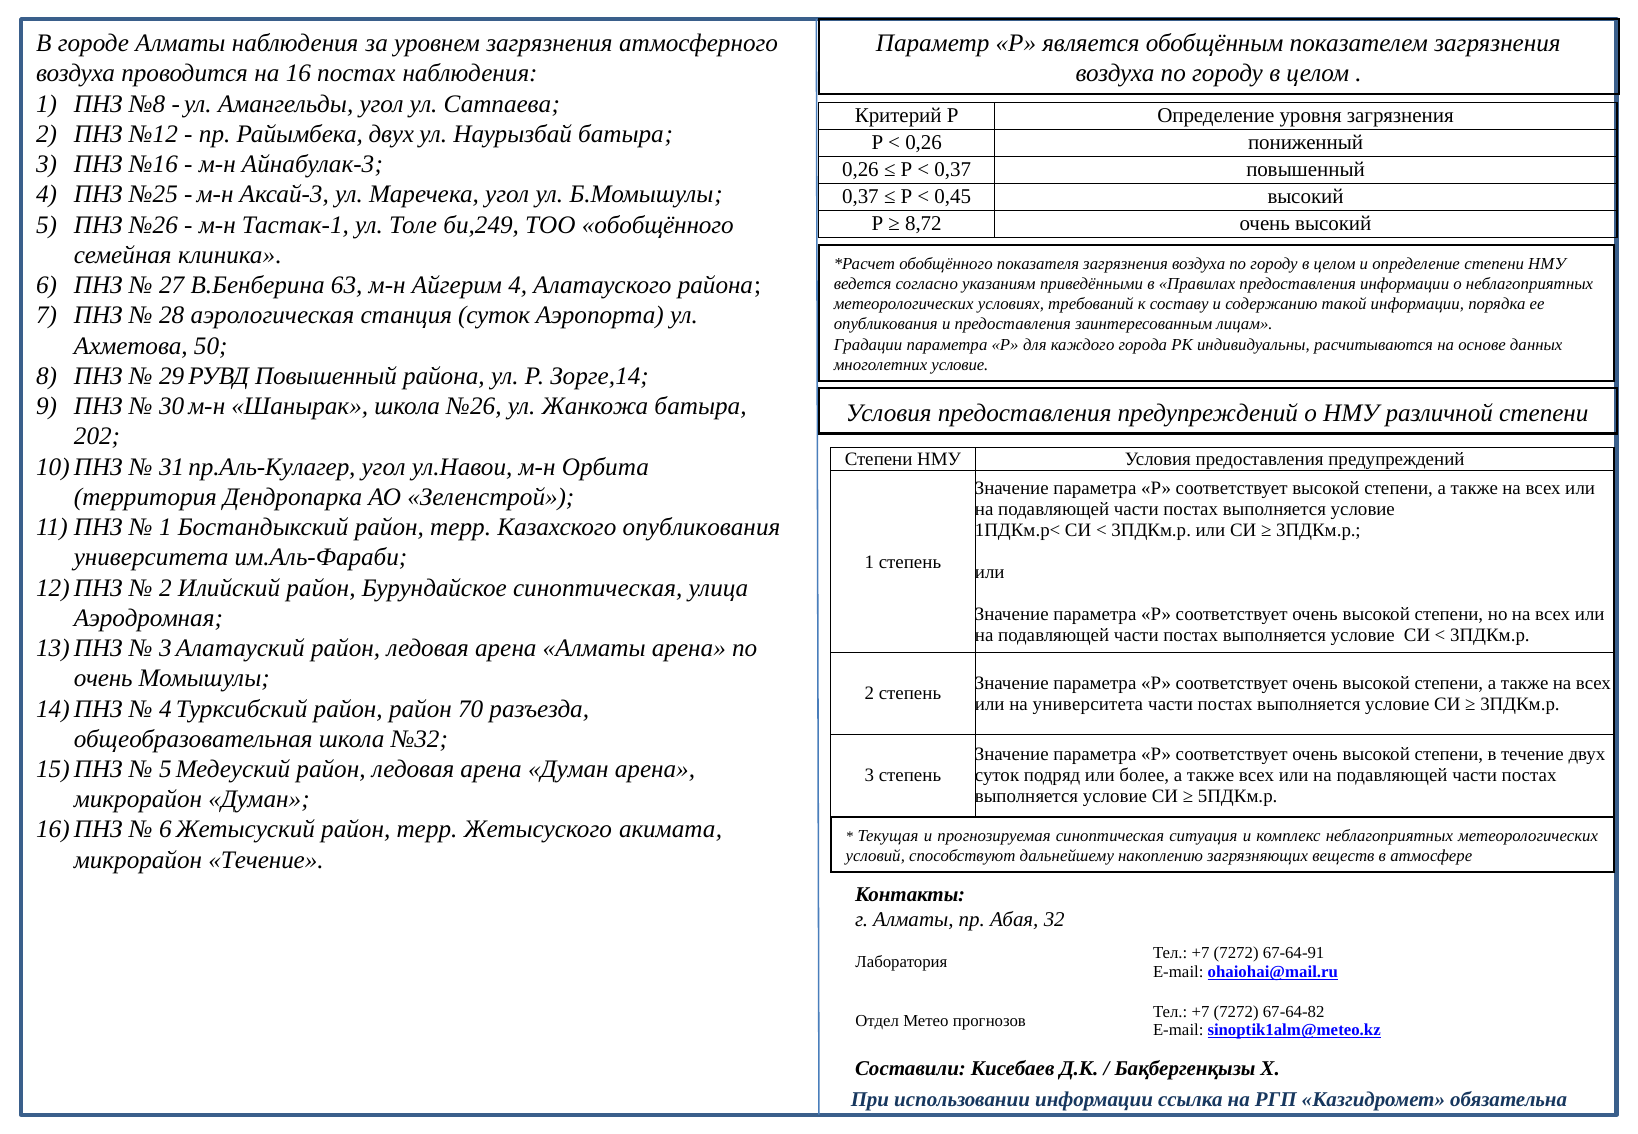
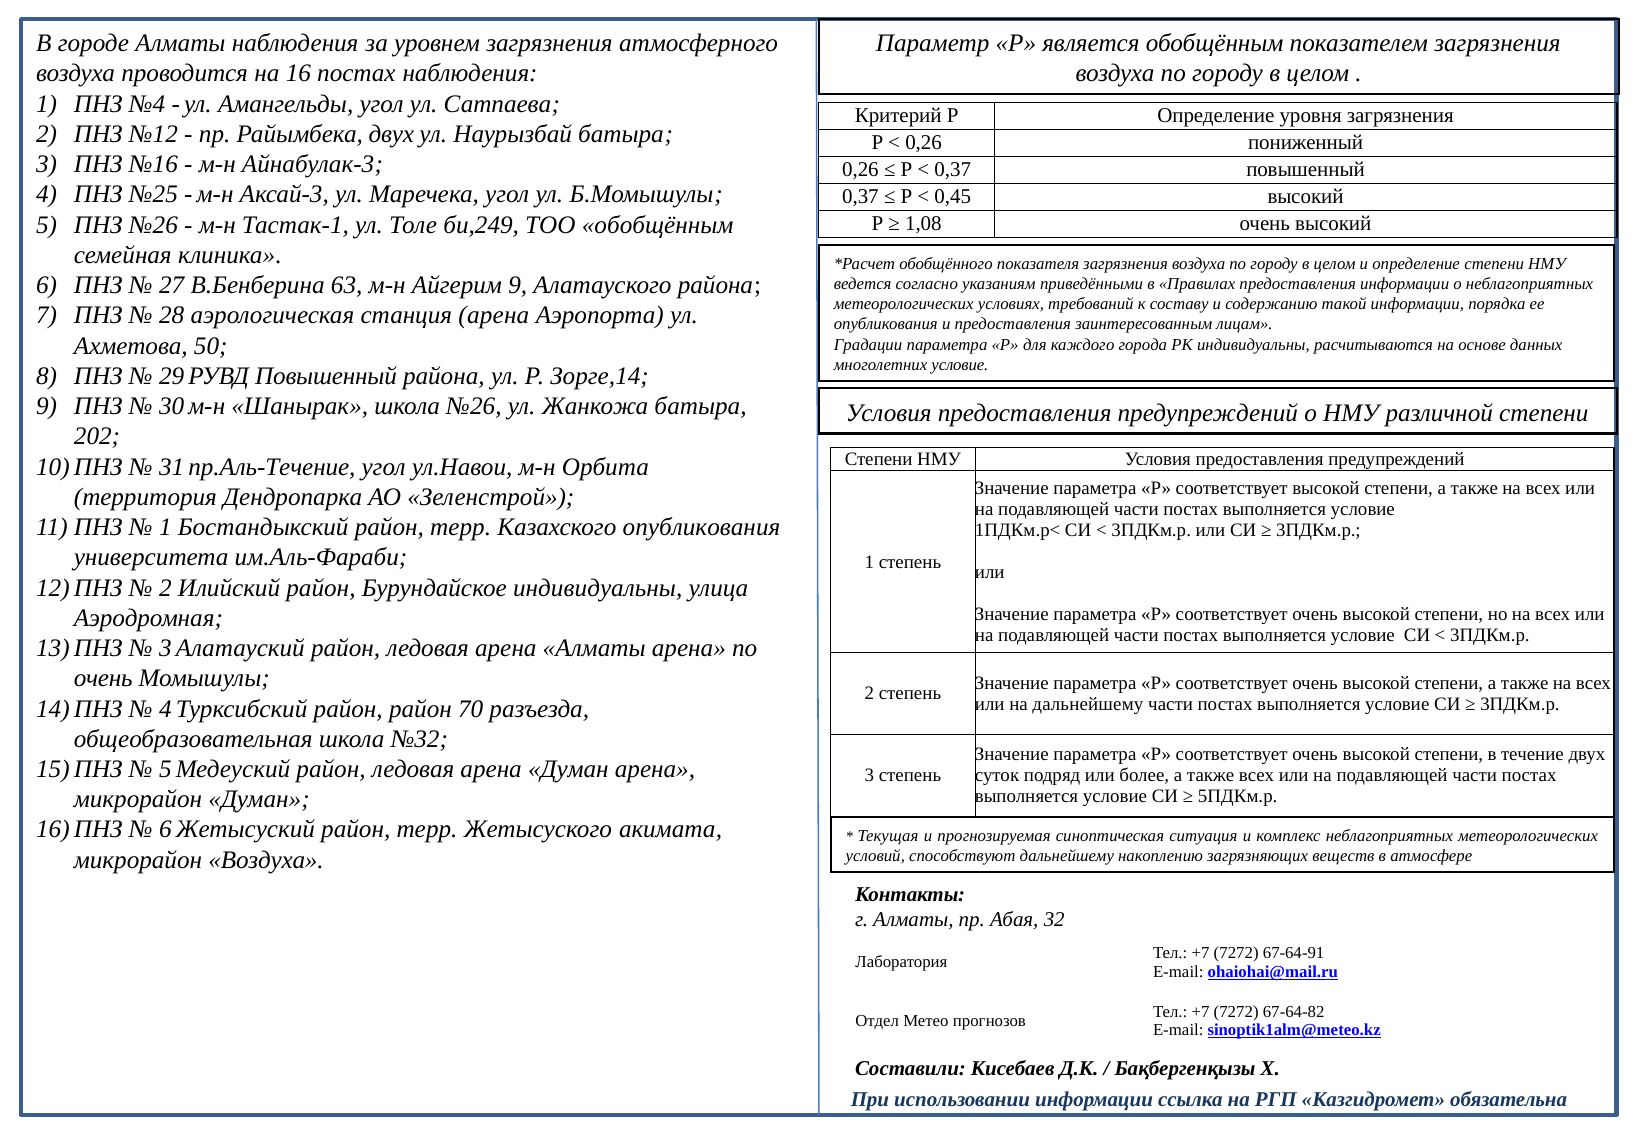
№8: №8 -> №4
ТОО обобщённого: обобщённого -> обобщённым
8,72: 8,72 -> 1,08
Айгерим 4: 4 -> 9
станция суток: суток -> арена
пр.Аль-Кулагер: пр.Аль-Кулагер -> пр.Аль-Течение
Бурундайское синоптическая: синоптическая -> индивидуальны
на университета: университета -> дальнейшему
микрорайон Течение: Течение -> Воздуха
